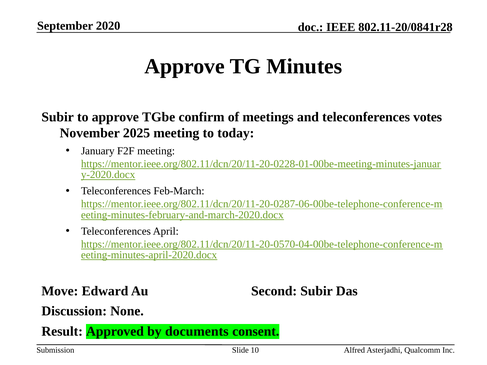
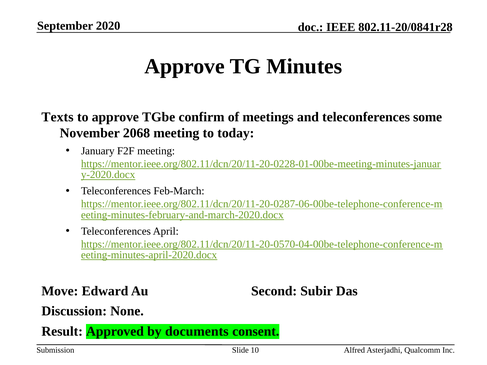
Subir at (58, 117): Subir -> Texts
votes: votes -> some
2025: 2025 -> 2068
